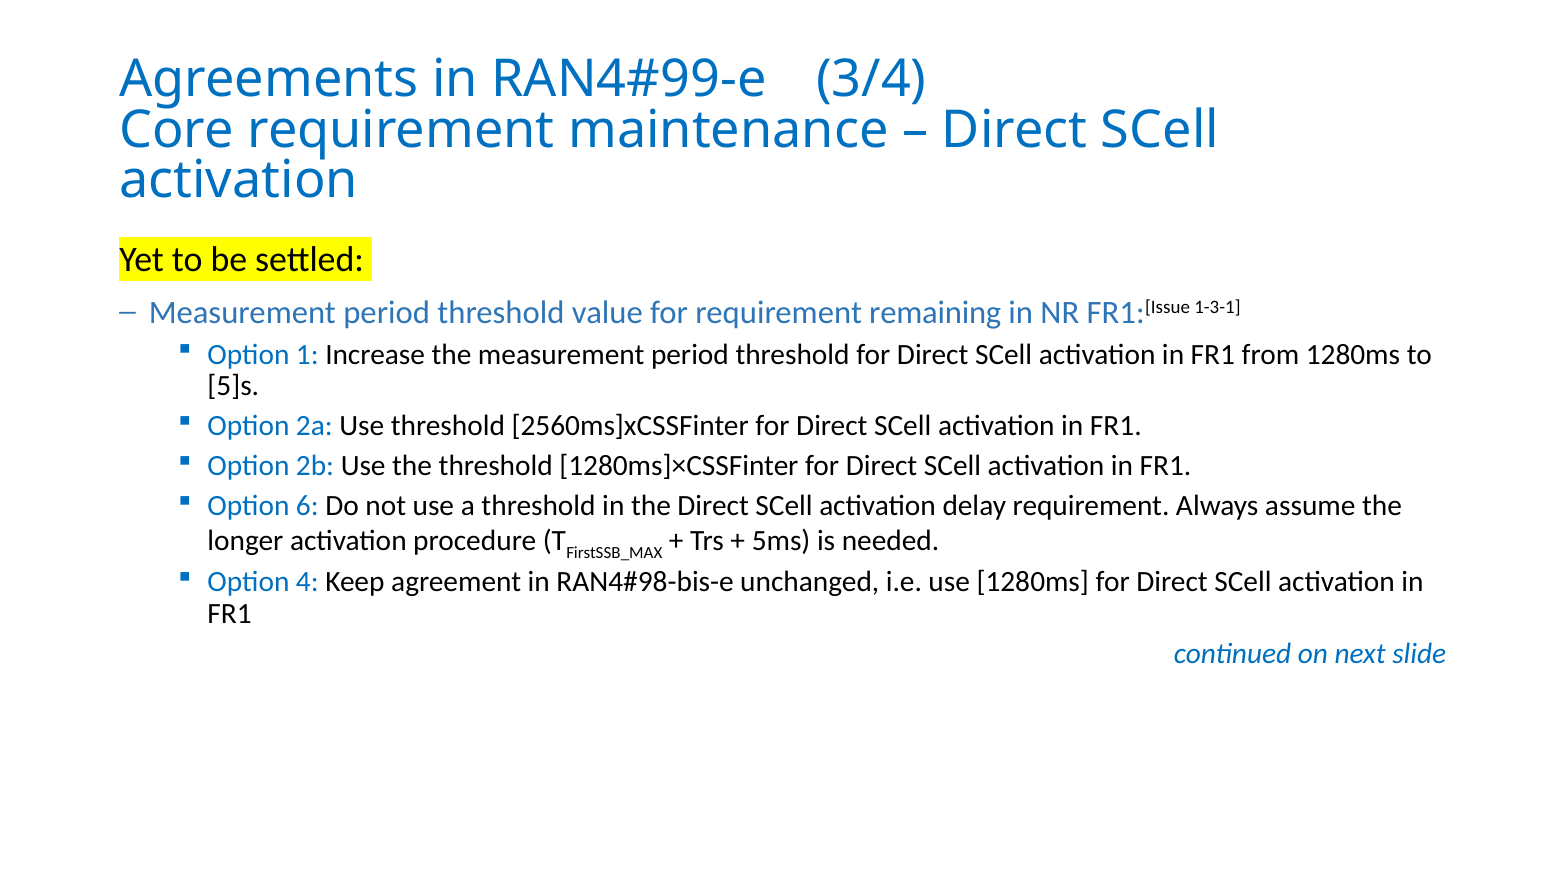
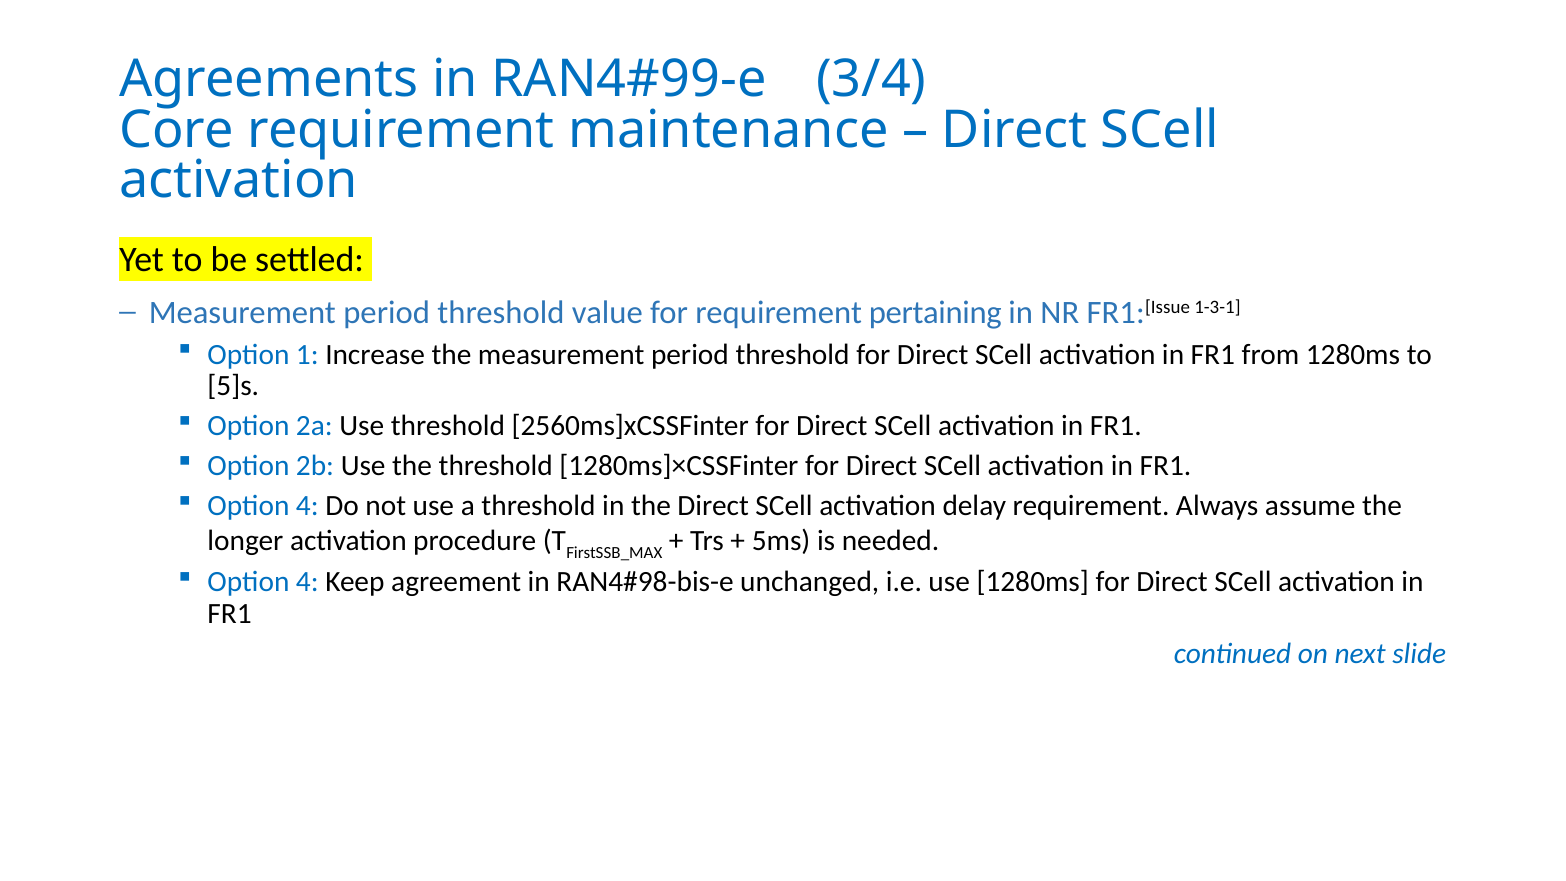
remaining: remaining -> pertaining
6 at (307, 506): 6 -> 4
